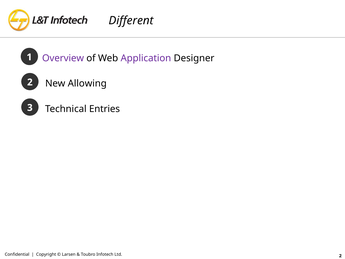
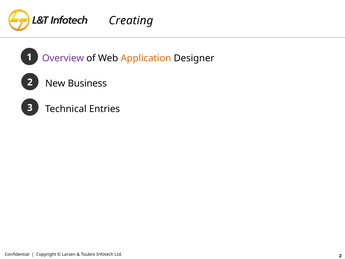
Different: Different -> Creating
Application colour: purple -> orange
Allowing: Allowing -> Business
